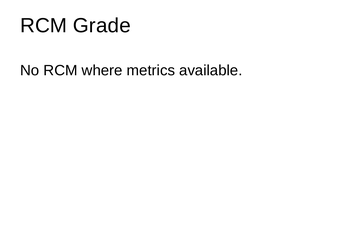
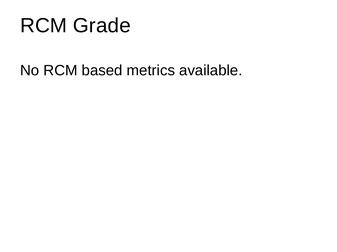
where: where -> based
